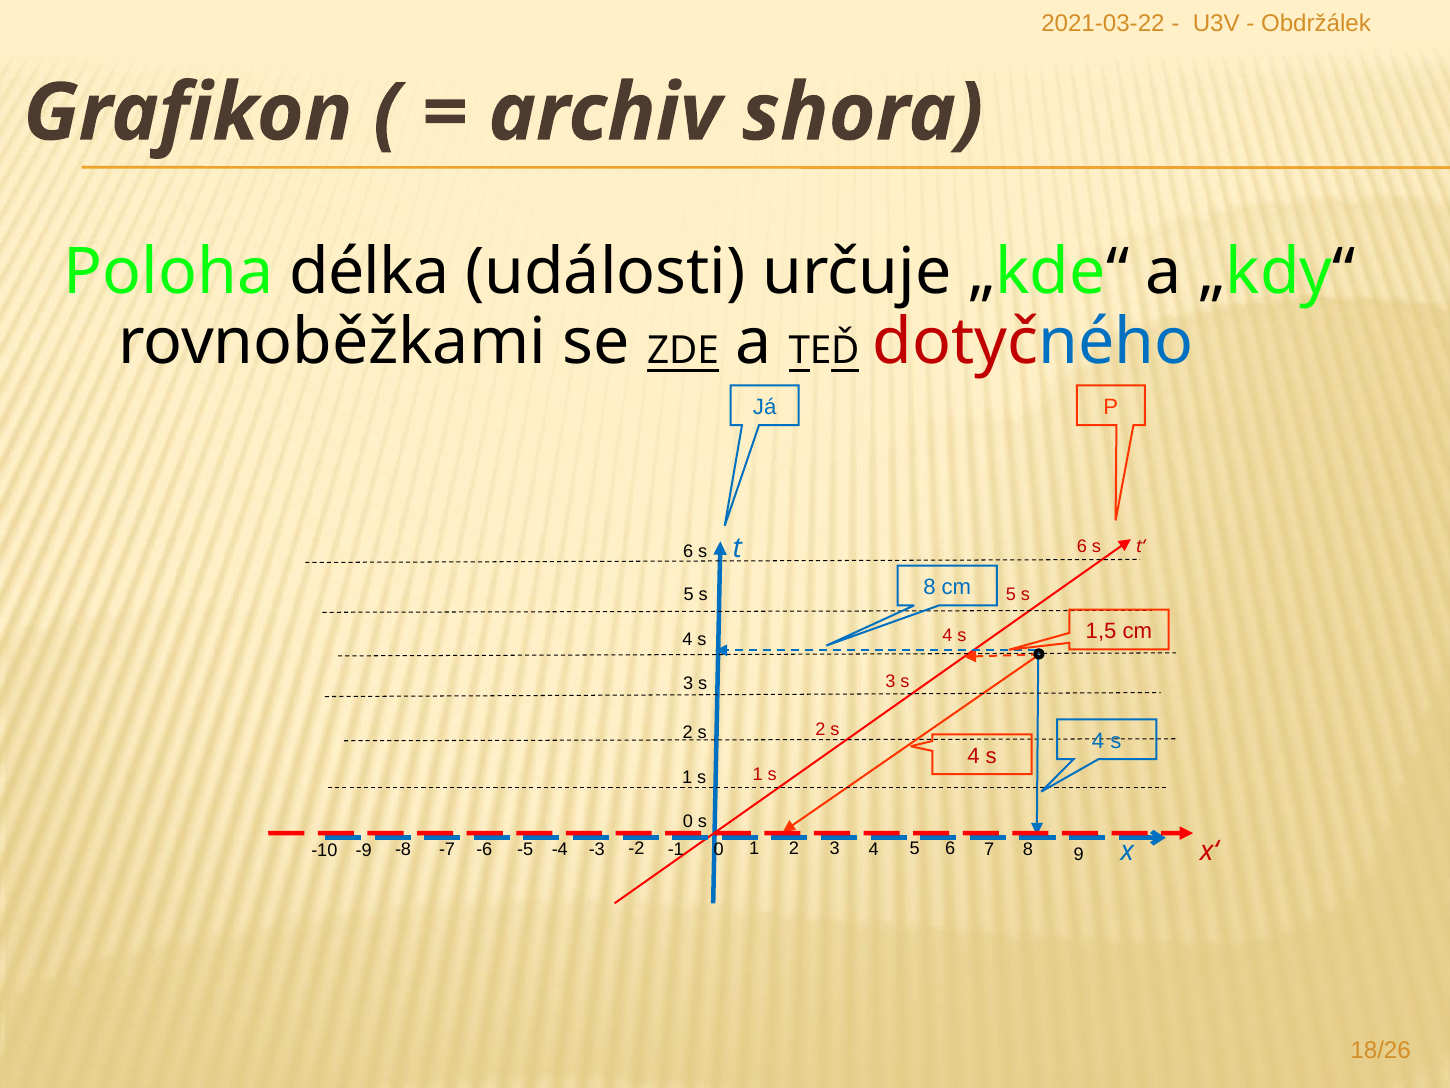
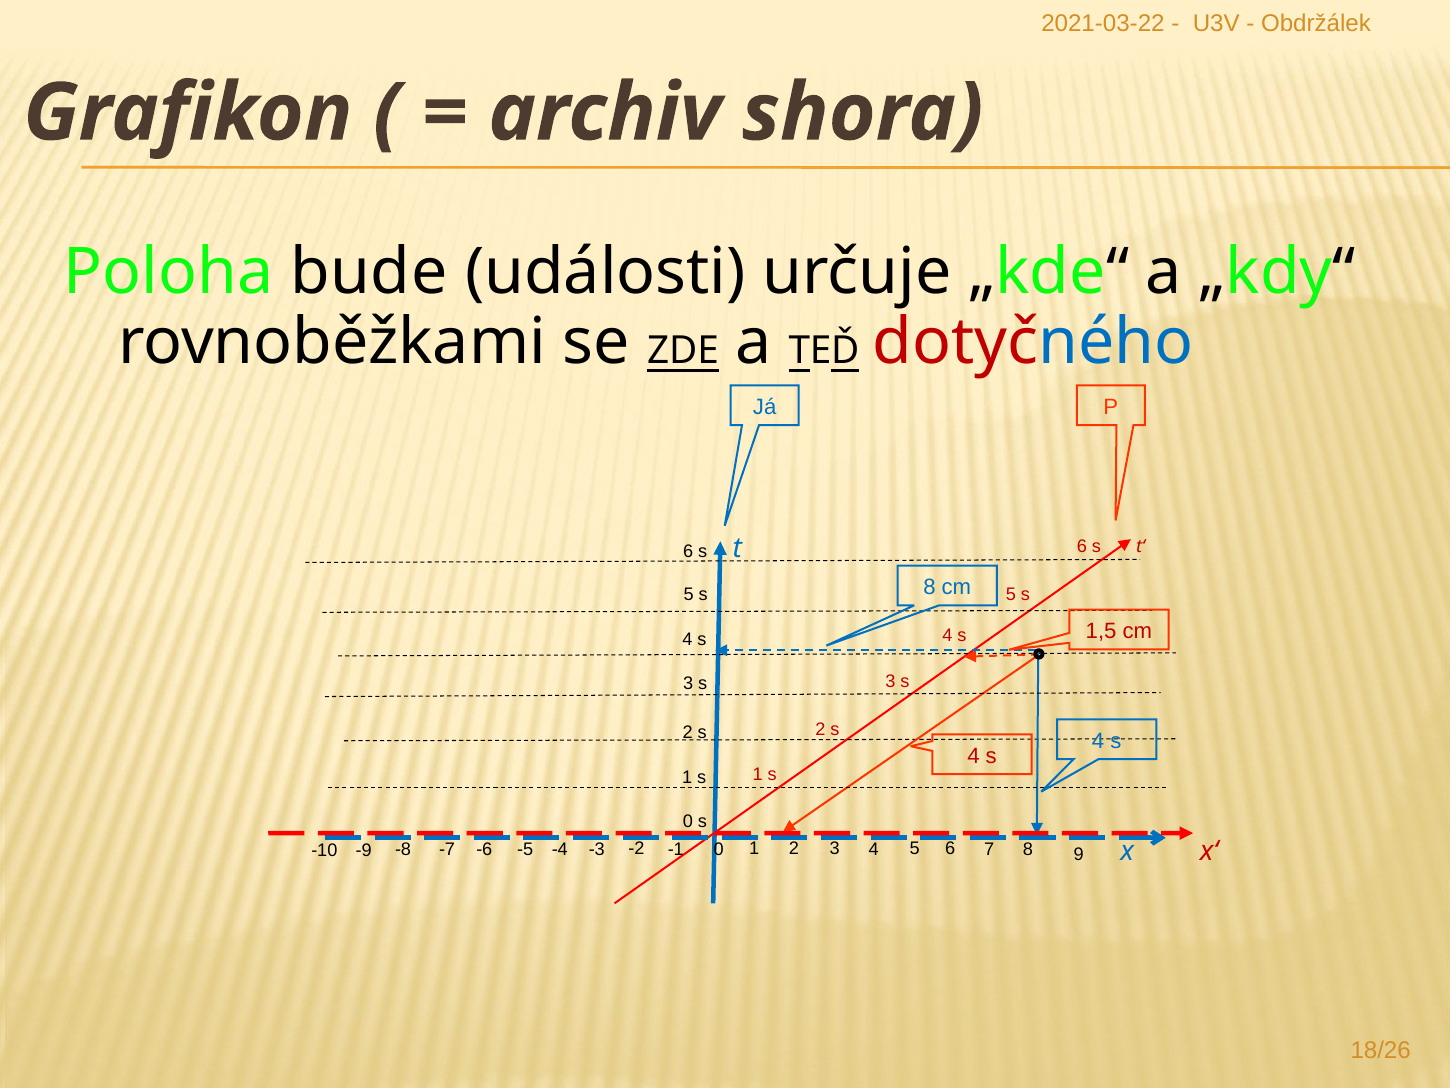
délka: délka -> bude
